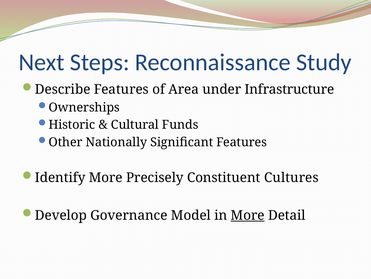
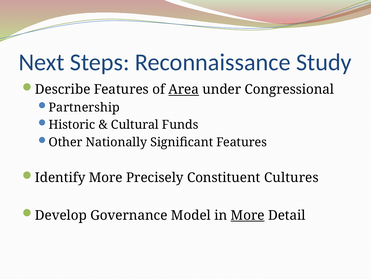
Area underline: none -> present
Infrastructure: Infrastructure -> Congressional
Ownerships: Ownerships -> Partnership
